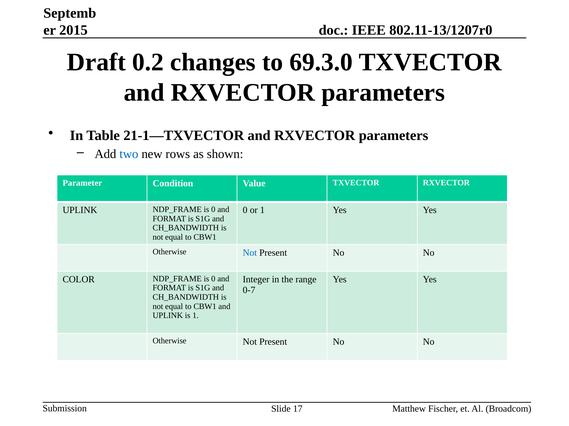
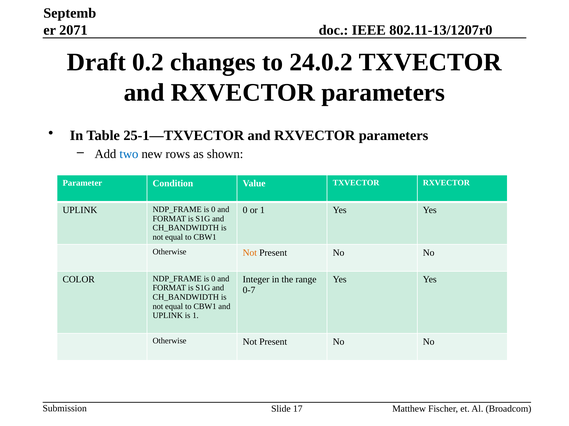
2015: 2015 -> 2071
69.3.0: 69.3.0 -> 24.0.2
21-1—TXVECTOR: 21-1—TXVECTOR -> 25-1—TXVECTOR
Not at (250, 253) colour: blue -> orange
